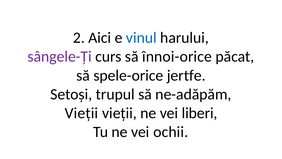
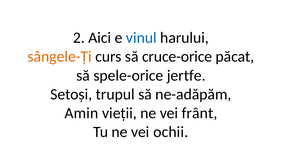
sângele-Ți colour: purple -> orange
înnoi-orice: înnoi-orice -> cruce-orice
Vieții at (81, 113): Vieții -> Amin
liberi: liberi -> frânt
